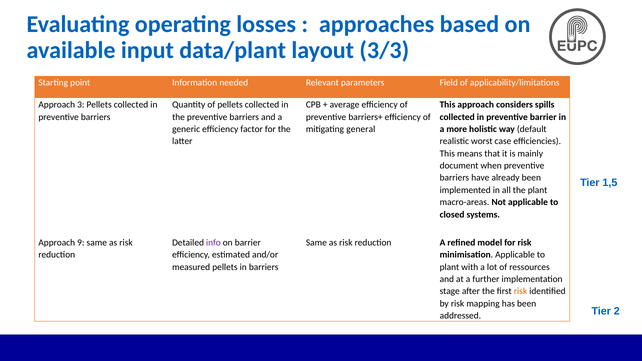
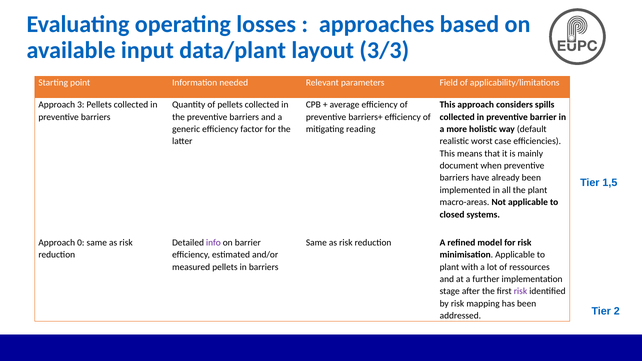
general: general -> reading
9: 9 -> 0
risk at (520, 291) colour: orange -> purple
